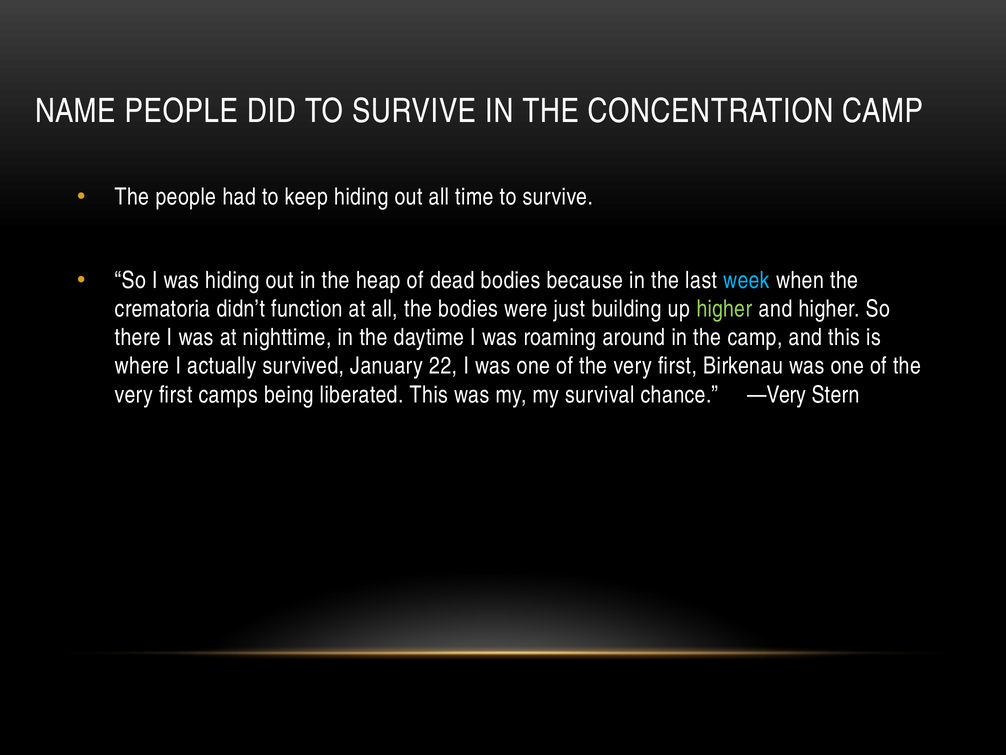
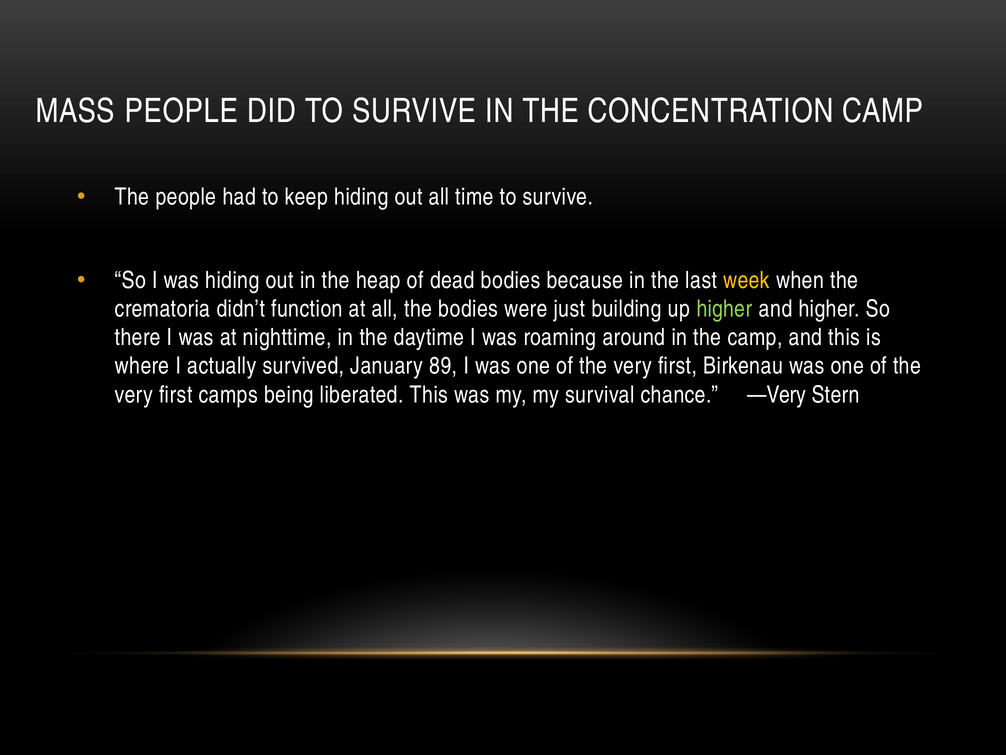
NAME: NAME -> MASS
week colour: light blue -> yellow
22: 22 -> 89
